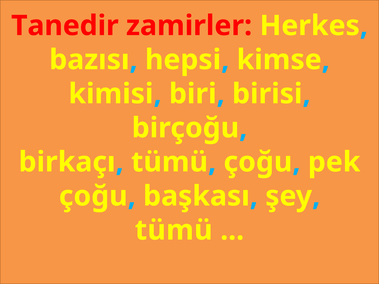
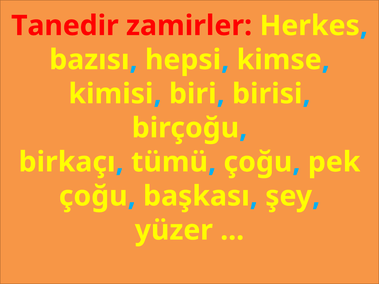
tümü at (174, 230): tümü -> yüzer
